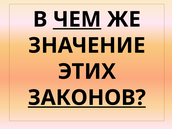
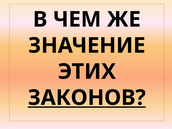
ЧЕМ underline: present -> none
